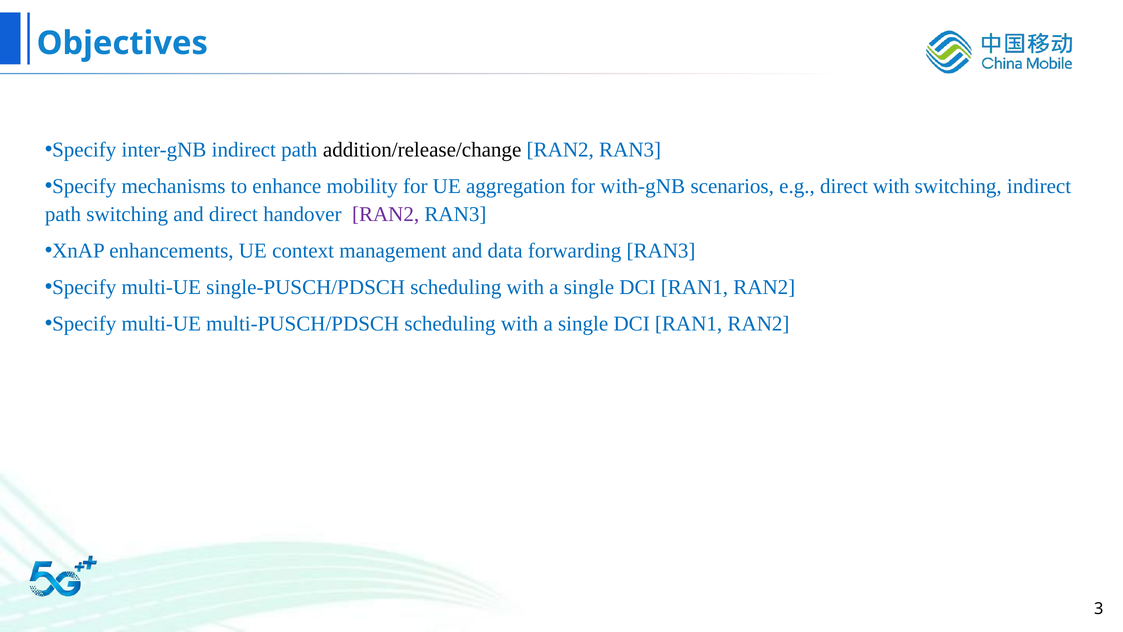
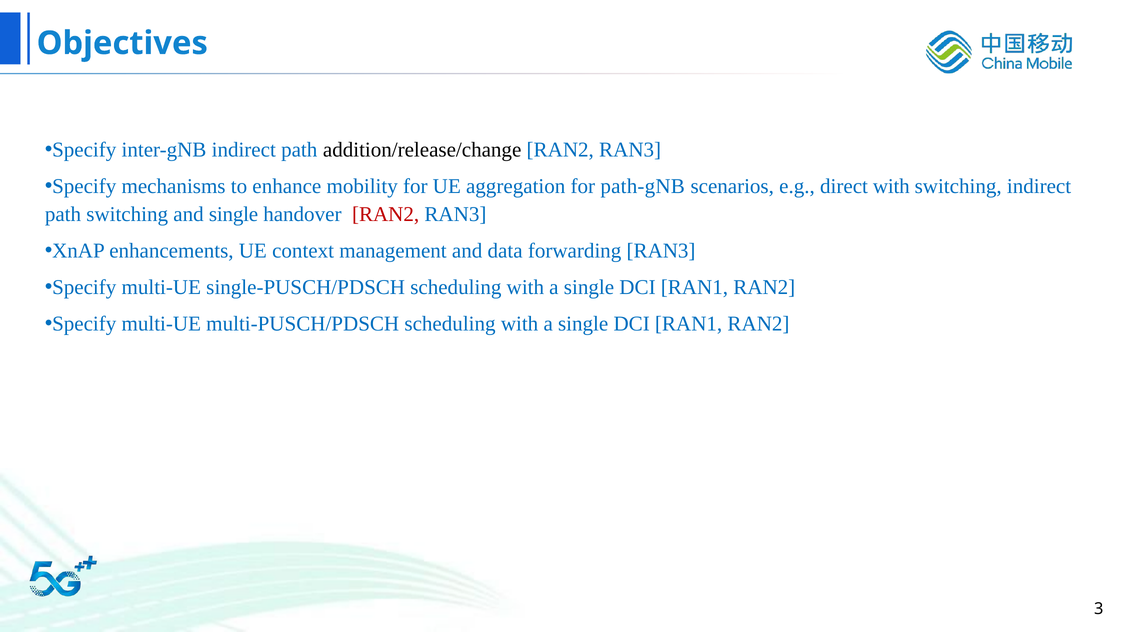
with-gNB: with-gNB -> path-gNB
and direct: direct -> single
RAN2 at (386, 214) colour: purple -> red
